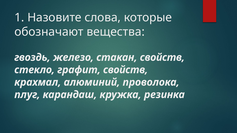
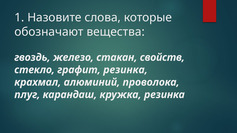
графит свойств: свойств -> резинка
